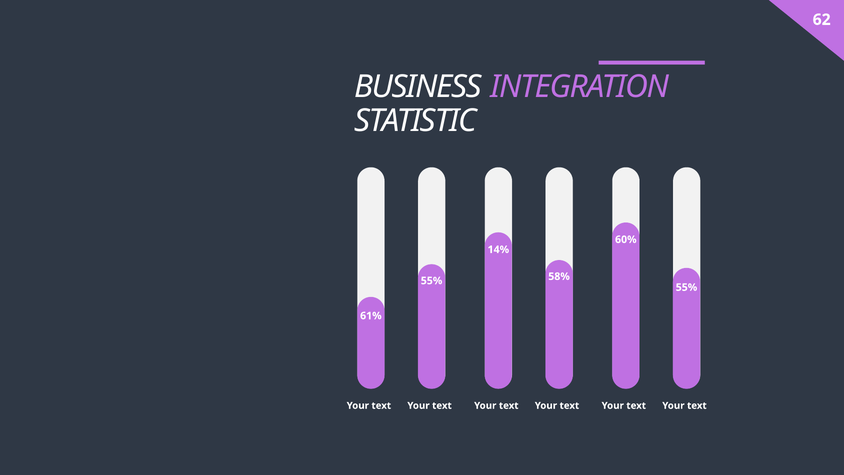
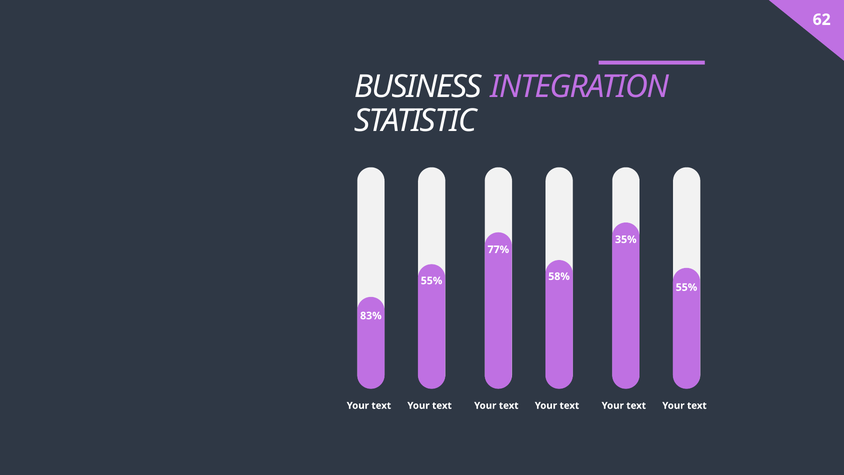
60%: 60% -> 35%
14%: 14% -> 77%
61%: 61% -> 83%
